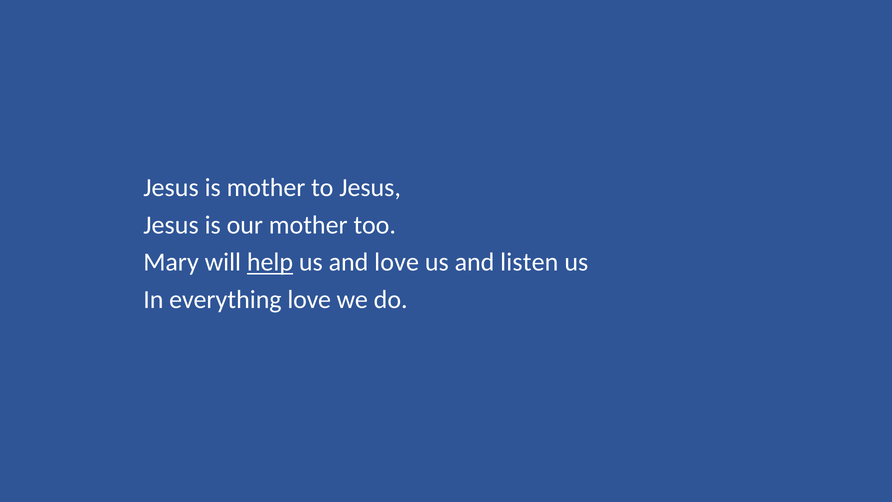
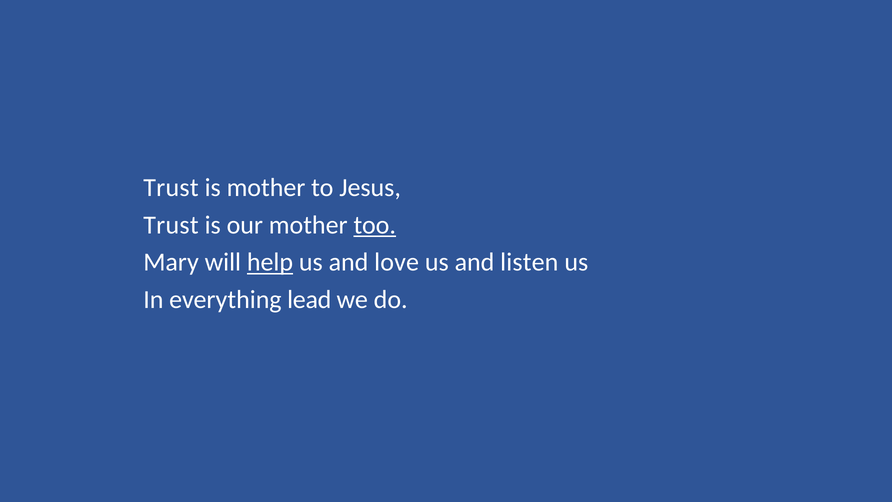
Jesus at (171, 187): Jesus -> Trust
Jesus at (171, 225): Jesus -> Trust
too underline: none -> present
everything love: love -> lead
